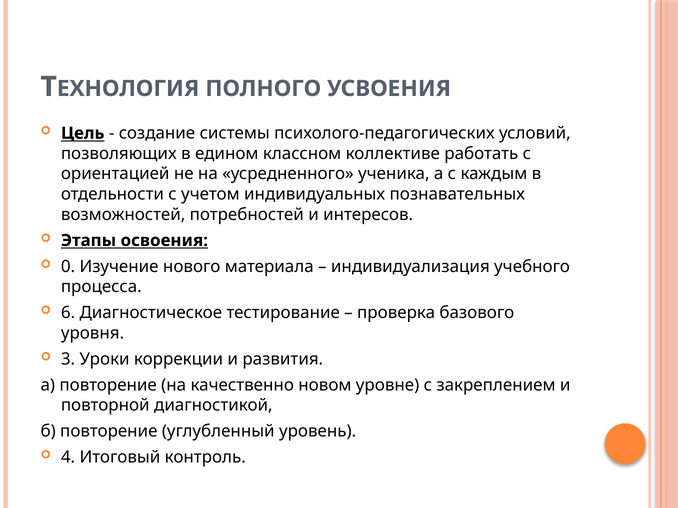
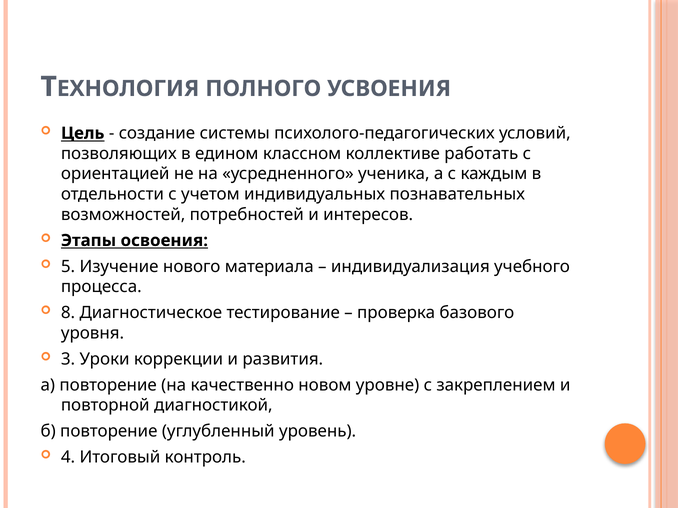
0: 0 -> 5
6: 6 -> 8
